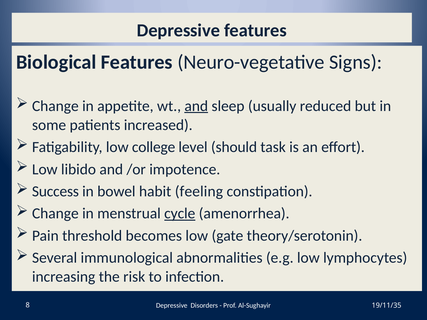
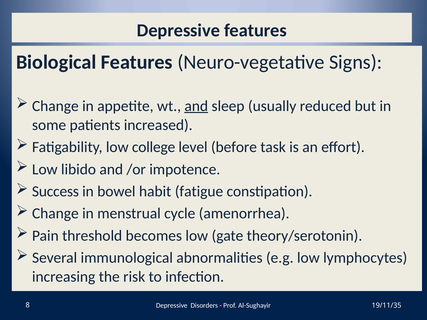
should: should -> before
feeling: feeling -> fatigue
cycle underline: present -> none
